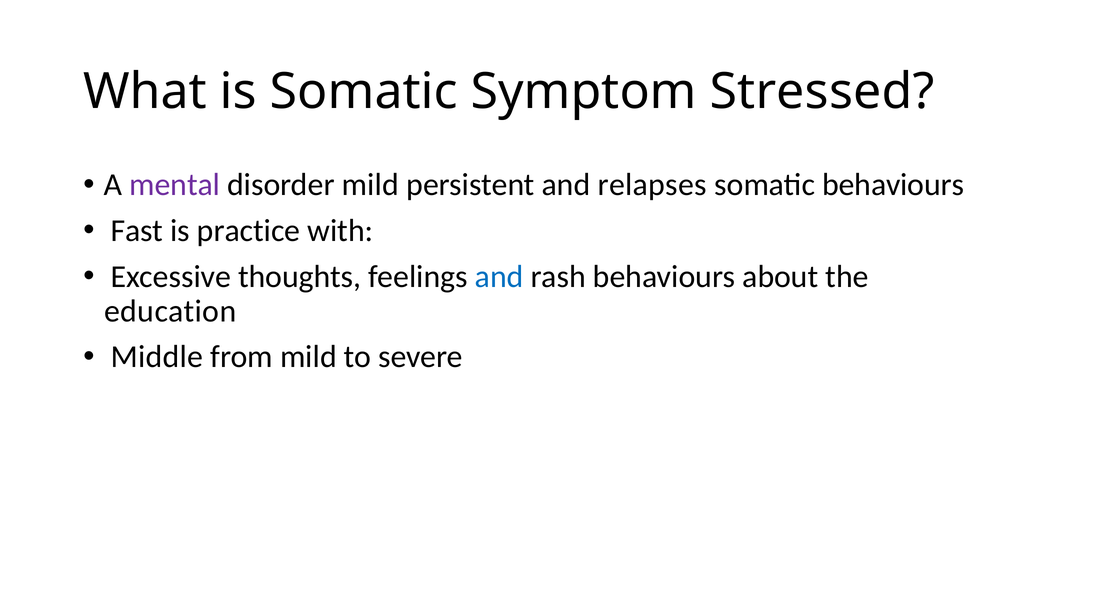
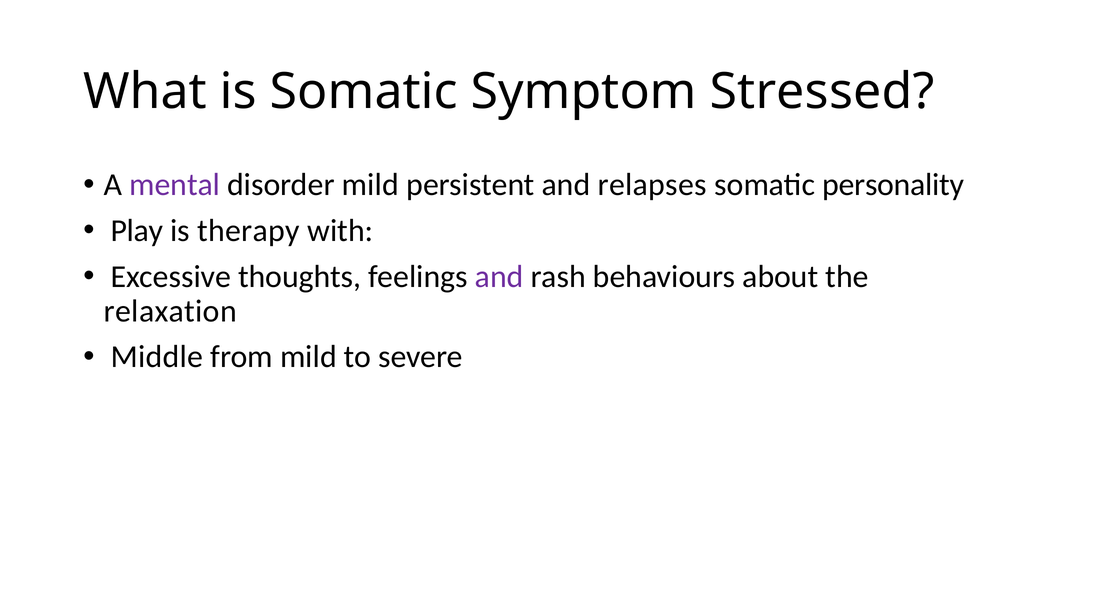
somatic behaviours: behaviours -> personality
Fast: Fast -> Play
practice: practice -> therapy
and at (499, 276) colour: blue -> purple
education: education -> relaxation
